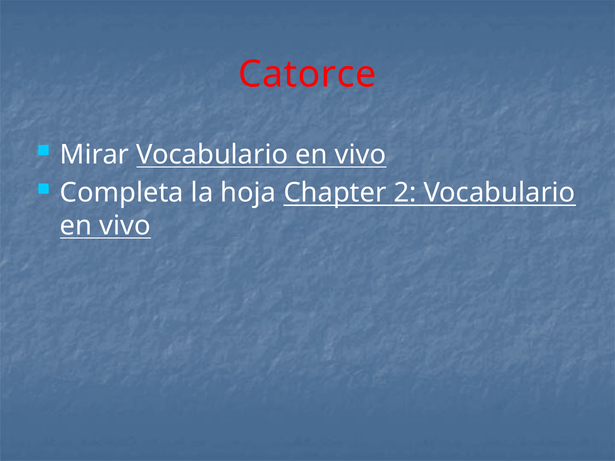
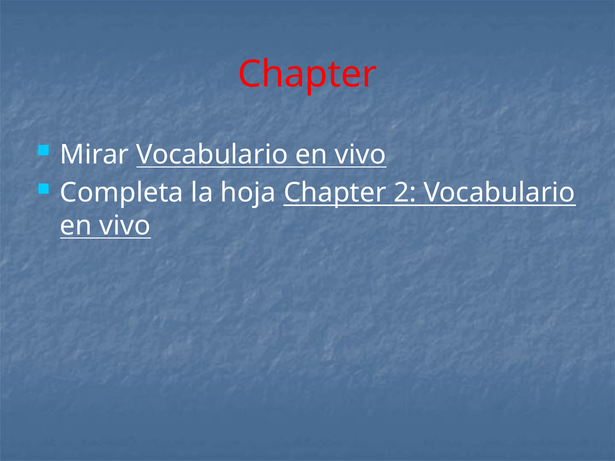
Catorce at (307, 74): Catorce -> Chapter
